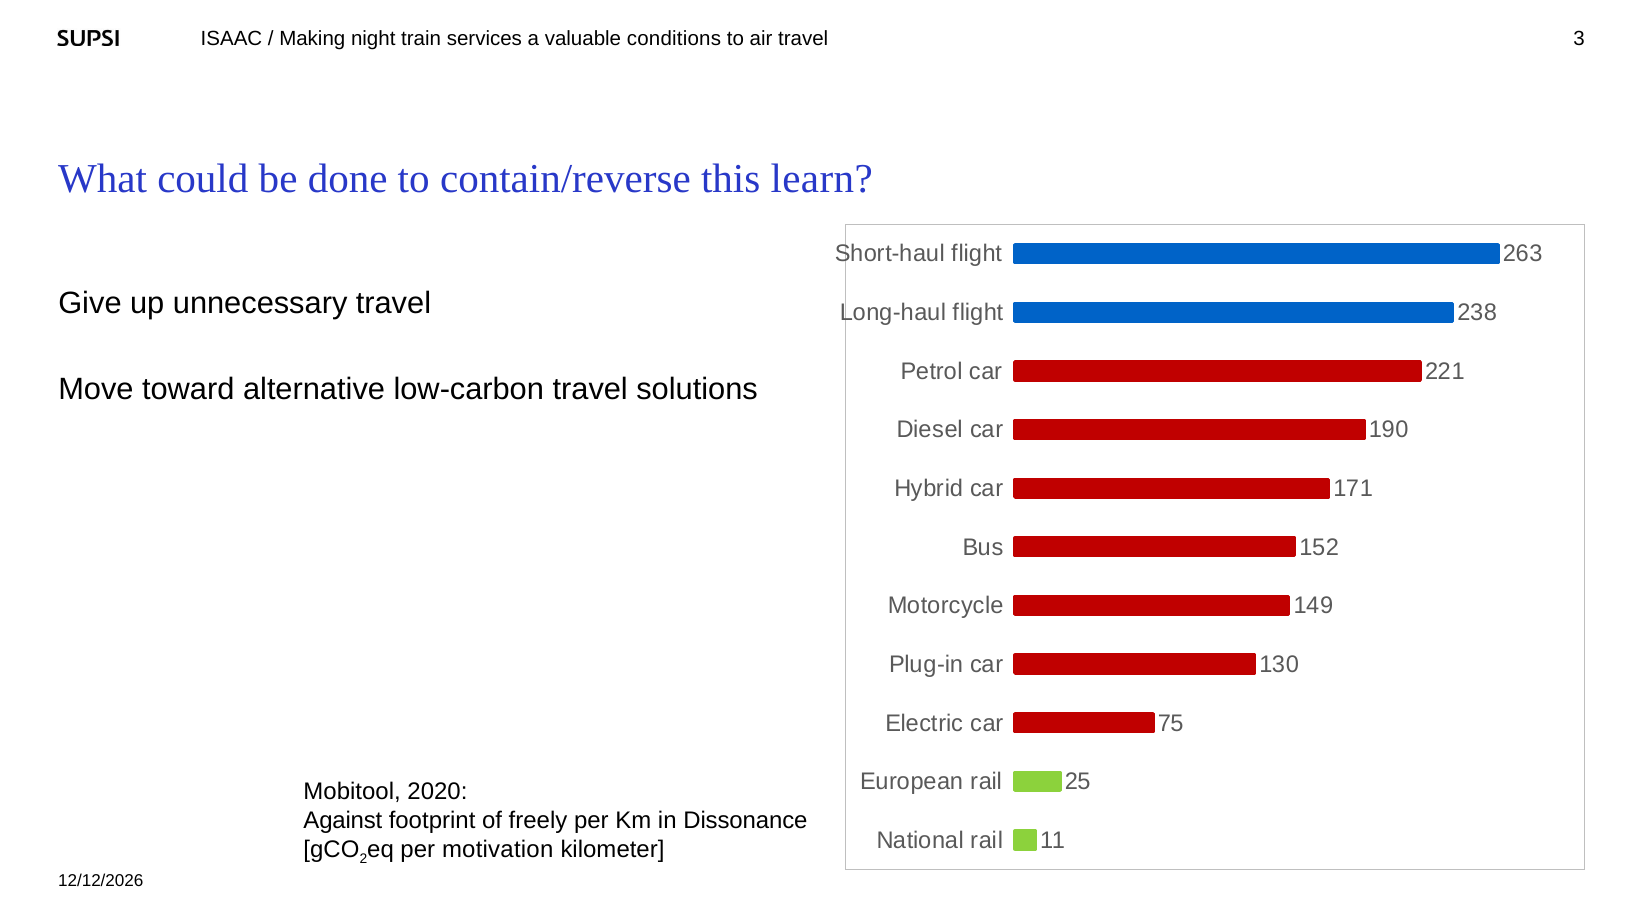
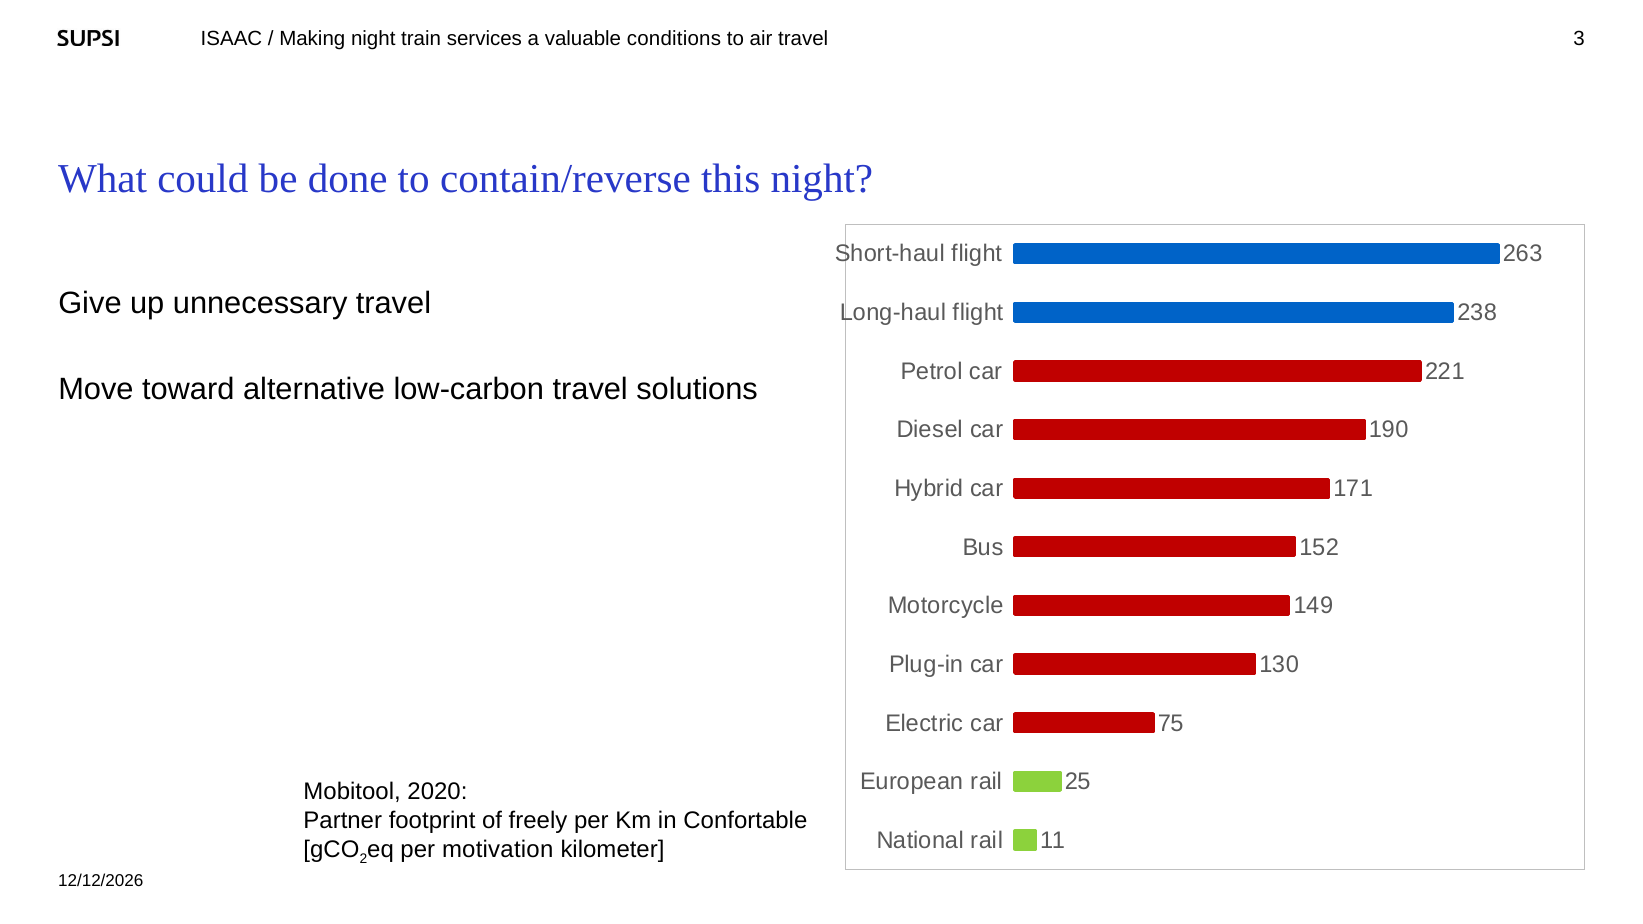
this learn: learn -> night
Against: Against -> Partner
Dissonance: Dissonance -> Confortable
